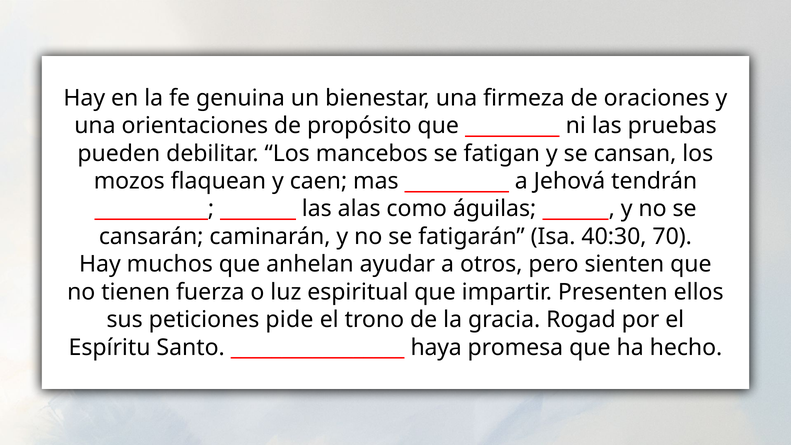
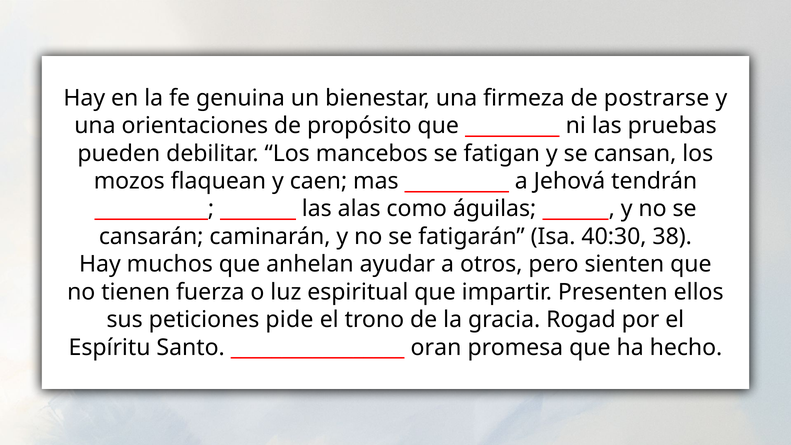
oraciones: oraciones -> postrarse
70: 70 -> 38
haya: haya -> oran
